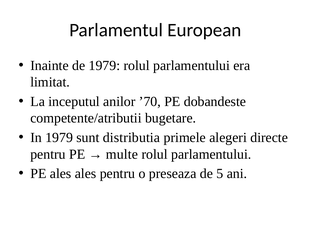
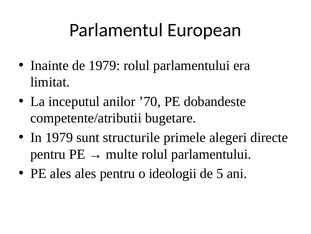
distributia: distributia -> structurile
preseaza: preseaza -> ideologii
